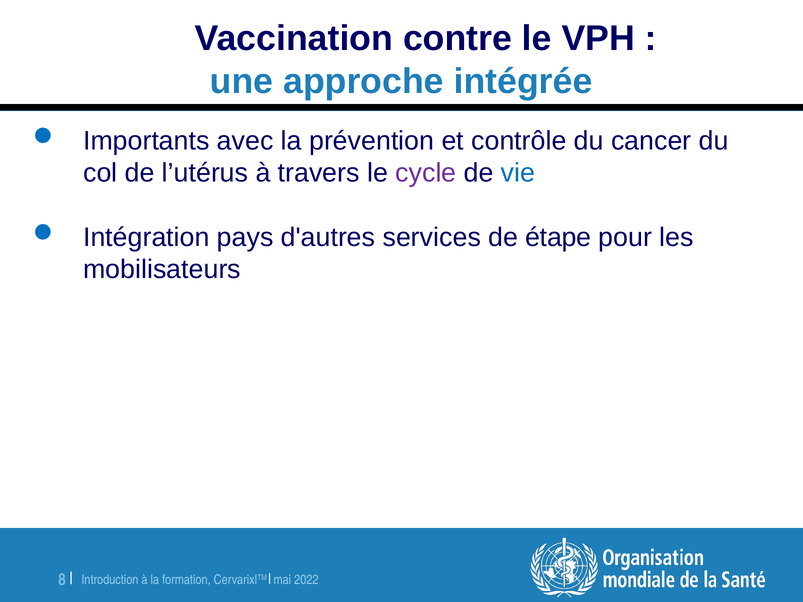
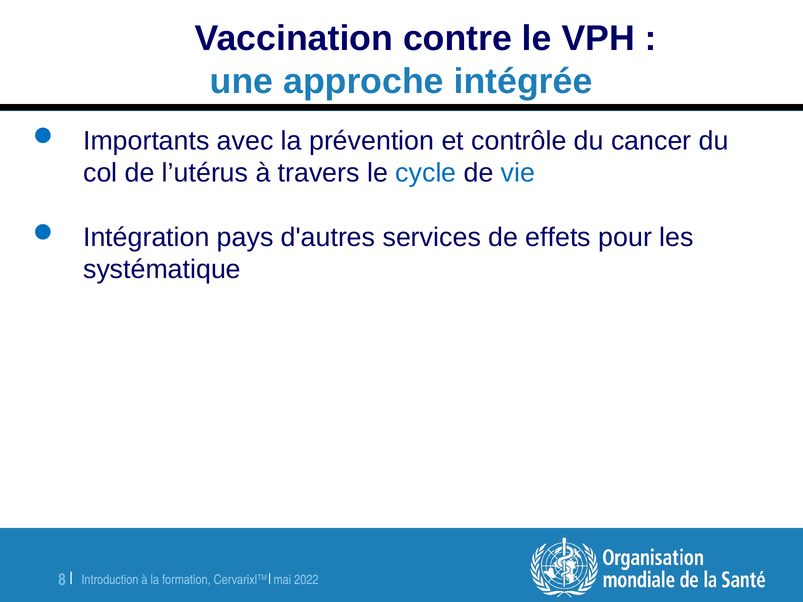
cycle colour: purple -> blue
étape: étape -> effets
mobilisateurs: mobilisateurs -> systématique
